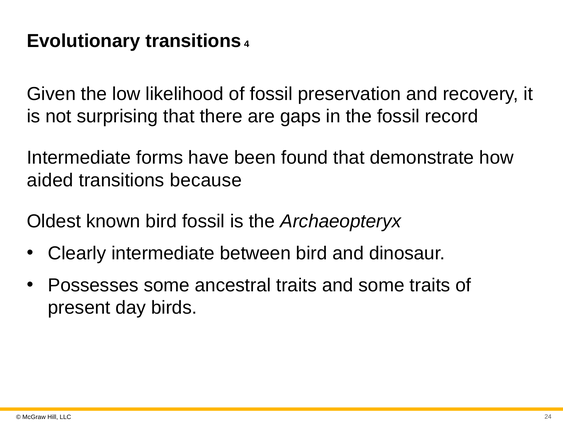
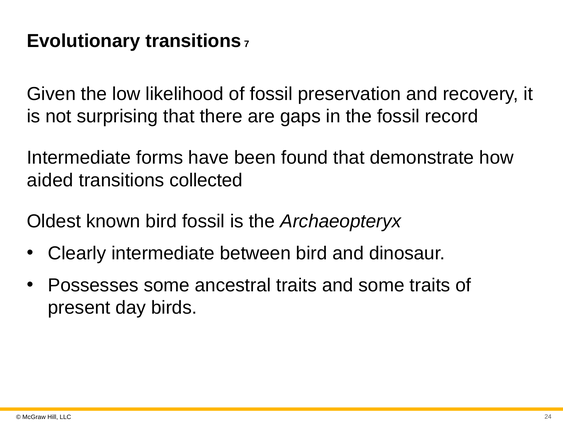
4: 4 -> 7
because: because -> collected
